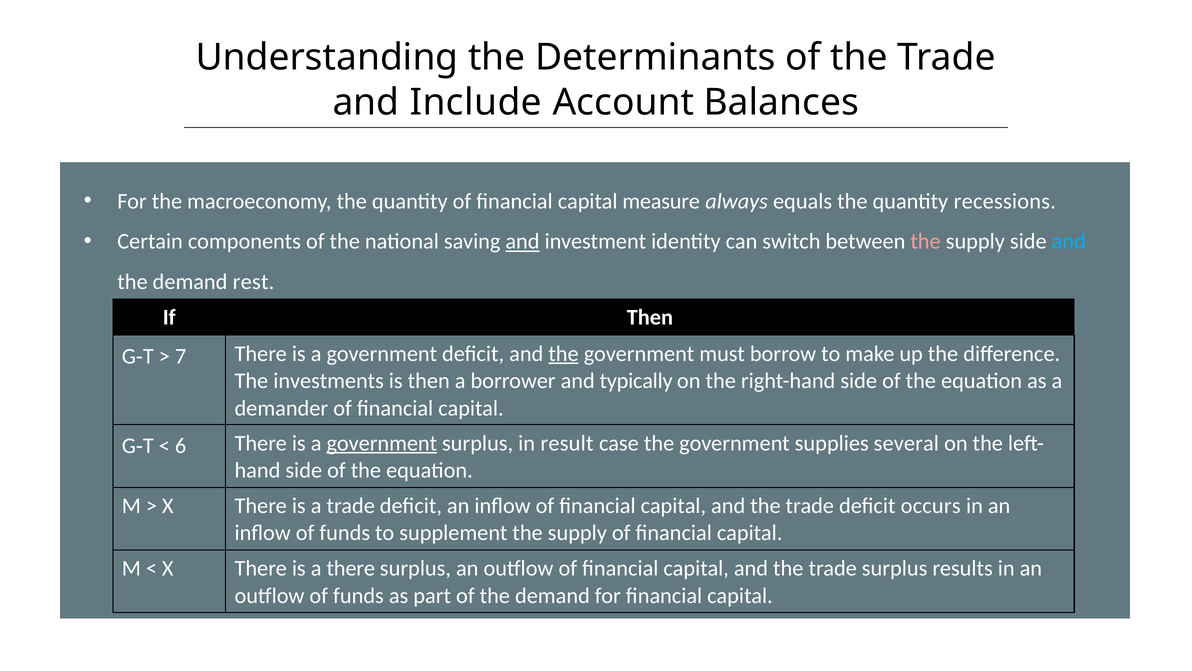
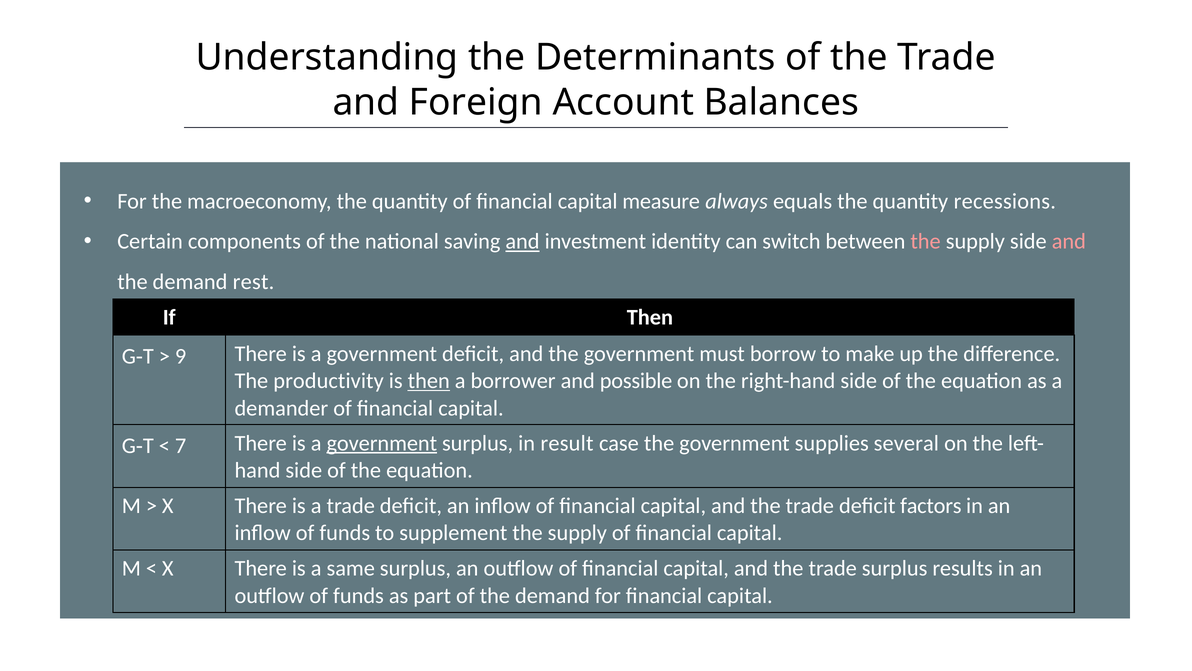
Include: Include -> Foreign
and at (1069, 241) colour: light blue -> pink
7: 7 -> 9
the at (564, 353) underline: present -> none
investments: investments -> productivity
then at (429, 381) underline: none -> present
typically: typically -> possible
6: 6 -> 7
occurs: occurs -> factors
a there: there -> same
